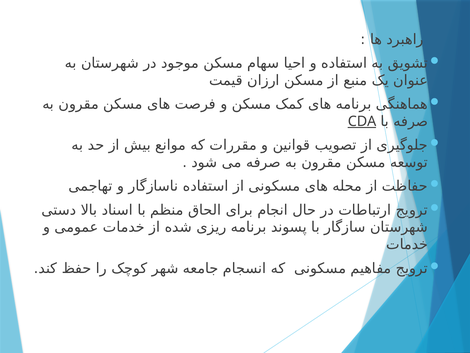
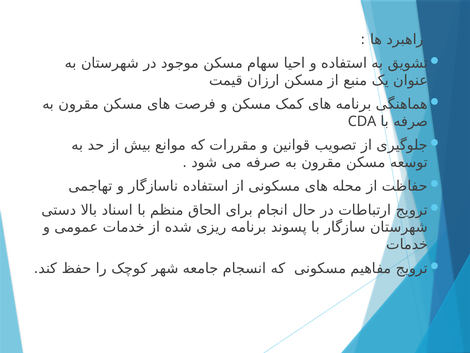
CDA underline: present -> none
